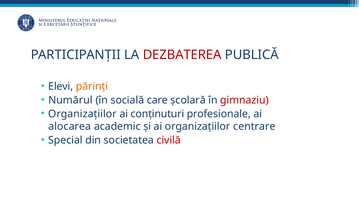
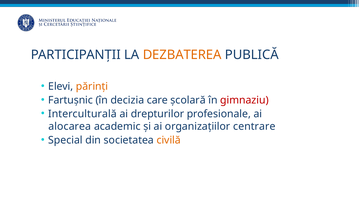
DEZBATEREA colour: red -> orange
Numărul: Numărul -> Fartușnic
socială: socială -> decizia
Organizațiilor at (82, 114): Organizațiilor -> Interculturală
conținuturi: conținuturi -> drepturilor
civilă colour: red -> orange
